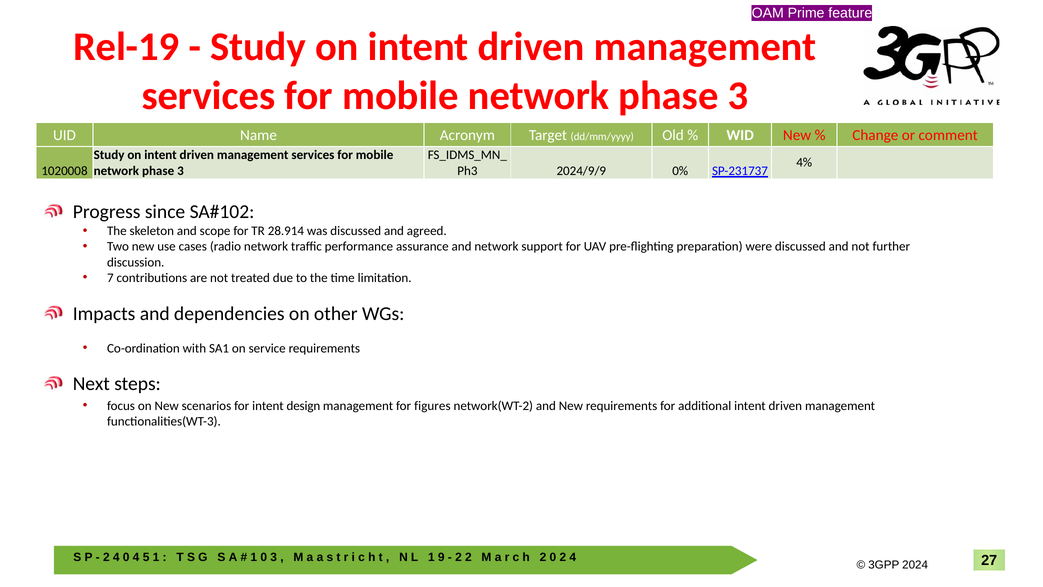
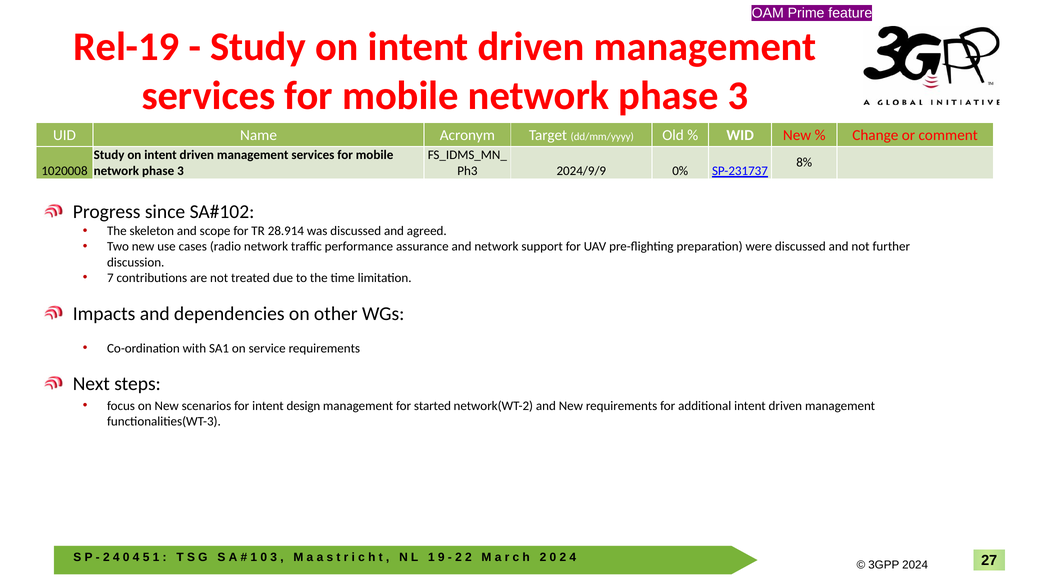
4%: 4% -> 8%
figures: figures -> started
